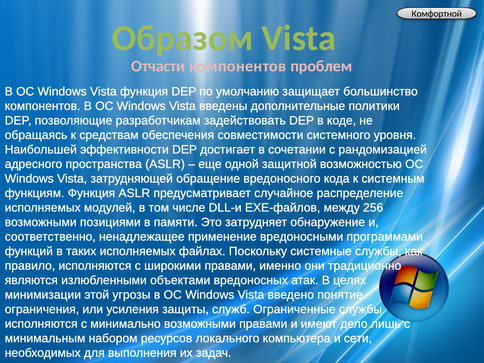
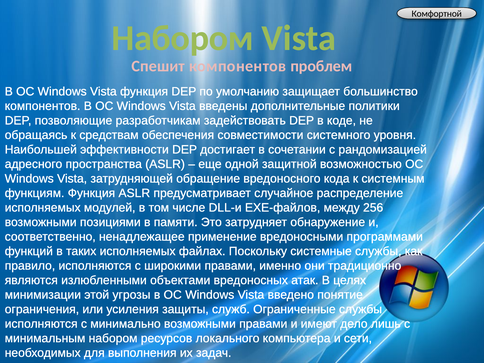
Образом at (183, 38): Образом -> Набором
Отчасти: Отчасти -> Спешит
